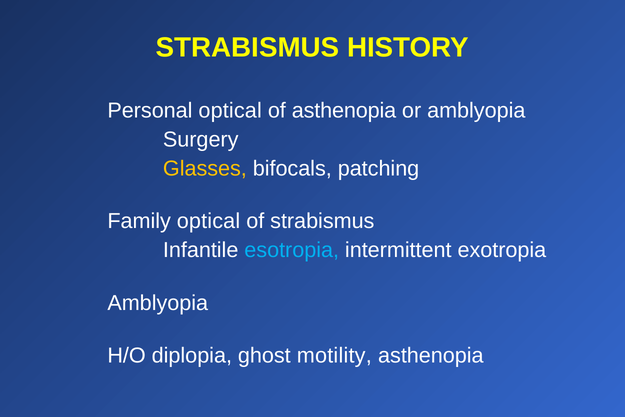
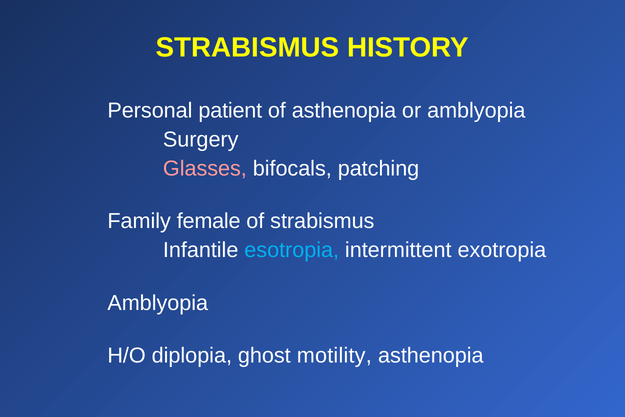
Personal optical: optical -> patient
Glasses colour: yellow -> pink
Family optical: optical -> female
